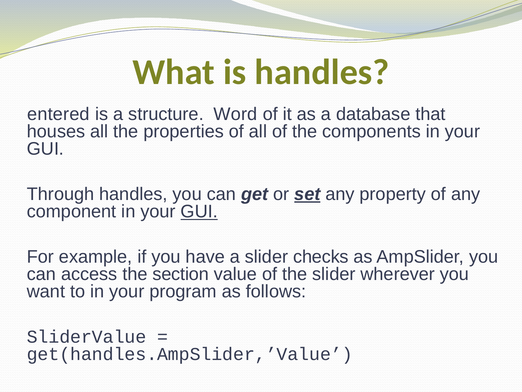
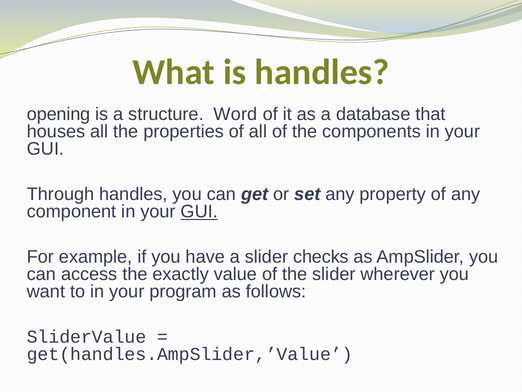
entered: entered -> opening
set underline: present -> none
section: section -> exactly
